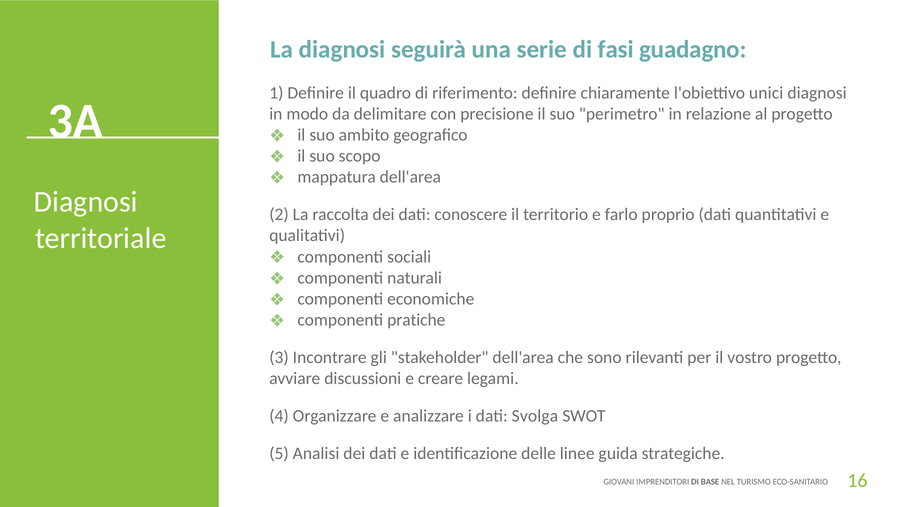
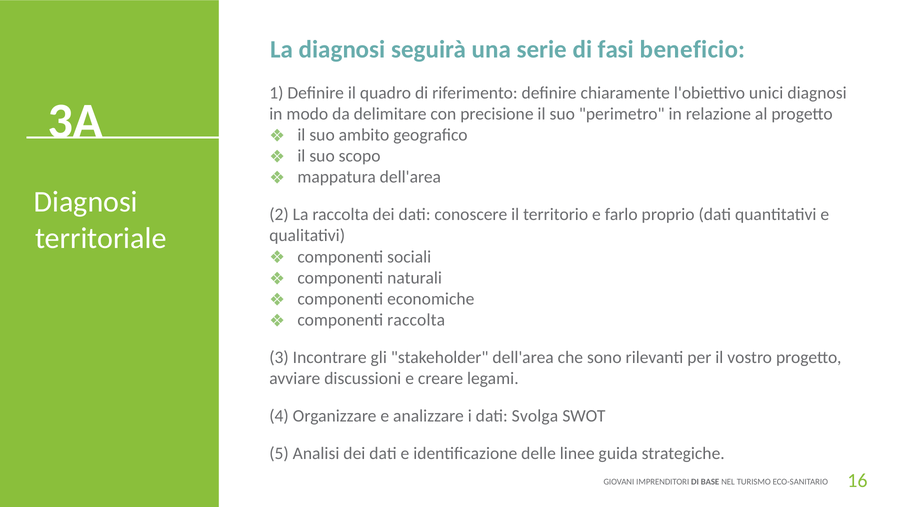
guadagno: guadagno -> beneficio
componenti pratiche: pratiche -> raccolta
